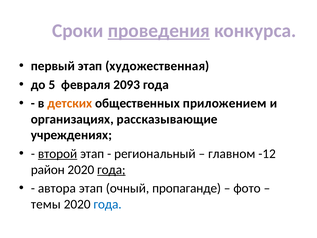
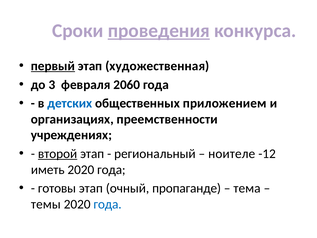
первый underline: none -> present
5: 5 -> 3
2093: 2093 -> 2060
детских colour: orange -> blue
рассказывающие: рассказывающие -> преемственности
главном: главном -> ноителе
район: район -> иметь
года at (111, 169) underline: present -> none
автора: автора -> готовы
фото: фото -> тема
